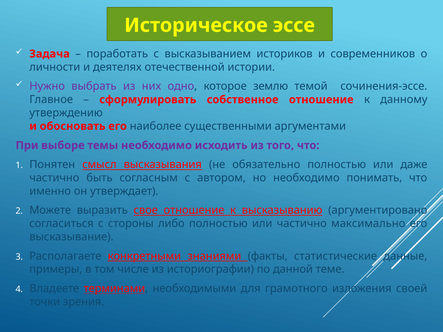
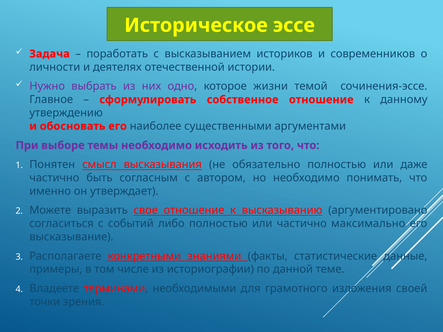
землю: землю -> жизни
стороны: стороны -> событий
